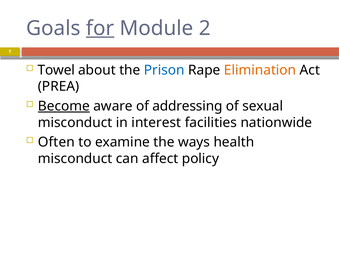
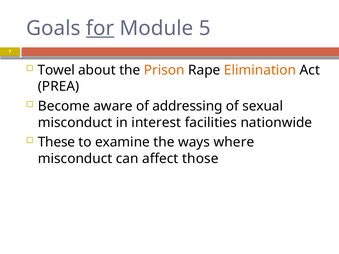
2: 2 -> 5
Prison colour: blue -> orange
Become underline: present -> none
Often: Often -> These
health: health -> where
policy: policy -> those
